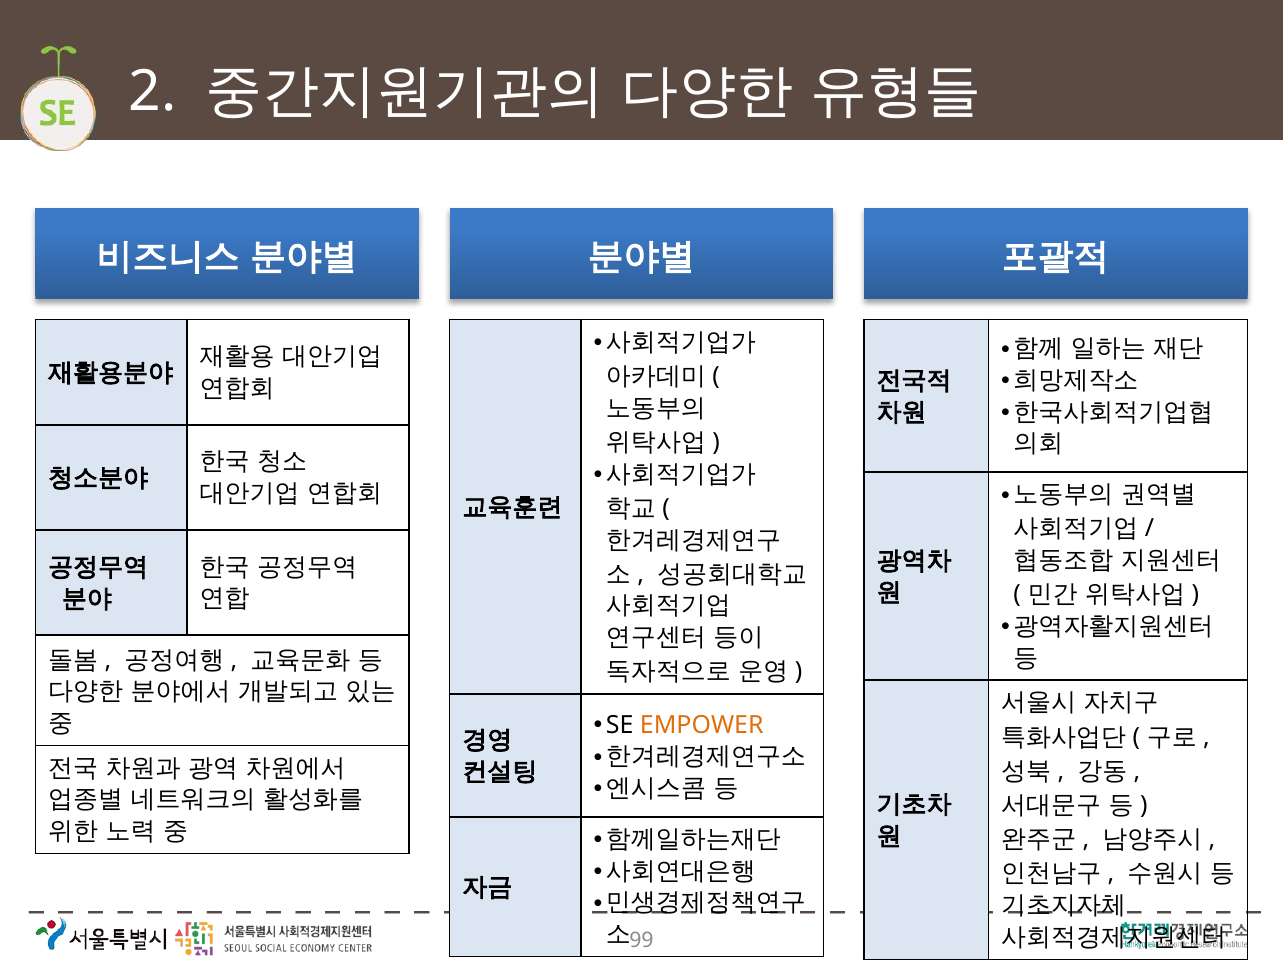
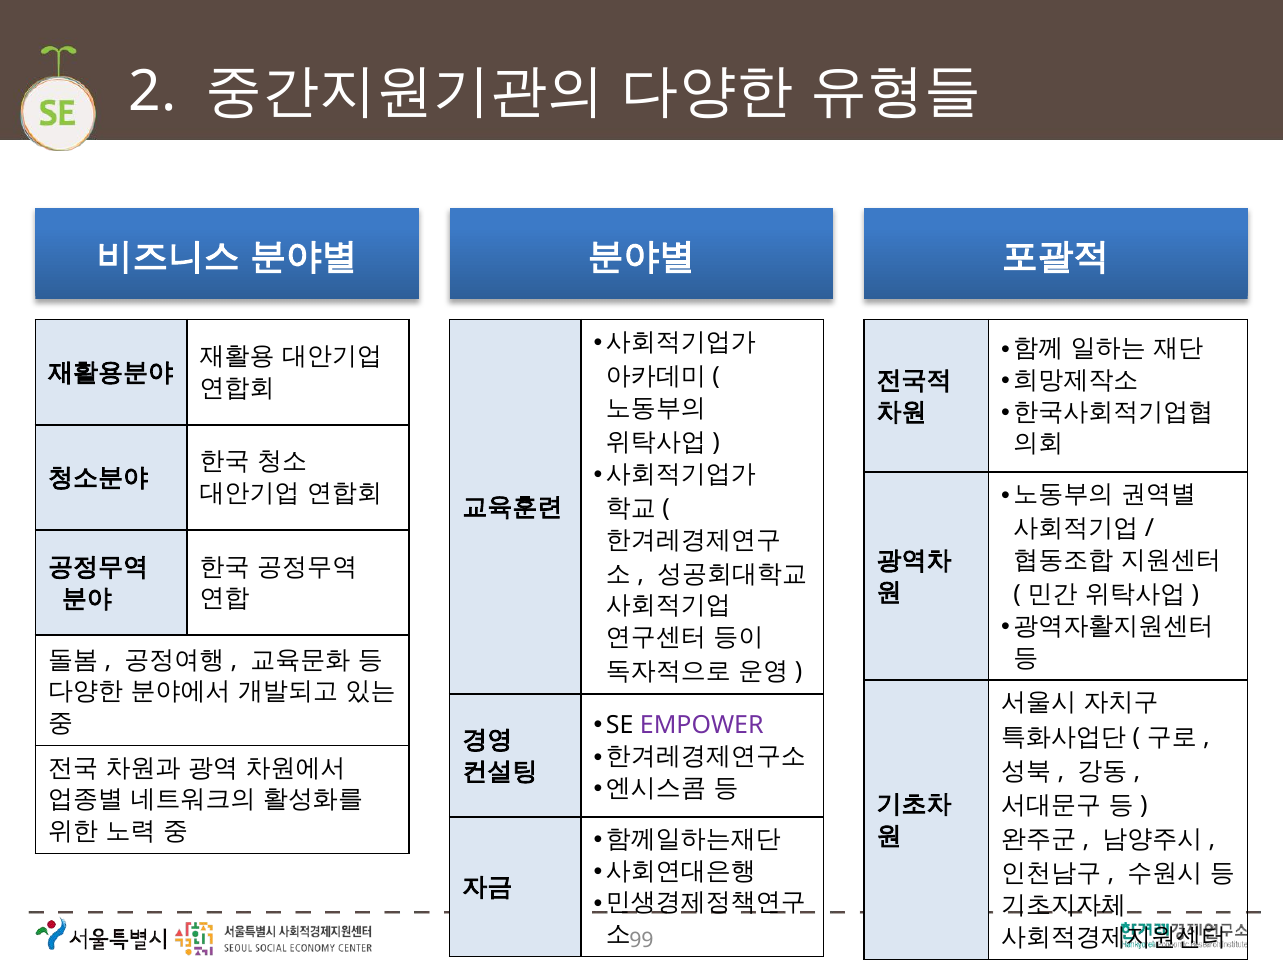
EMPOWER colour: orange -> purple
